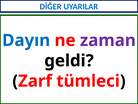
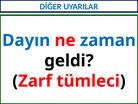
zaman colour: purple -> blue
